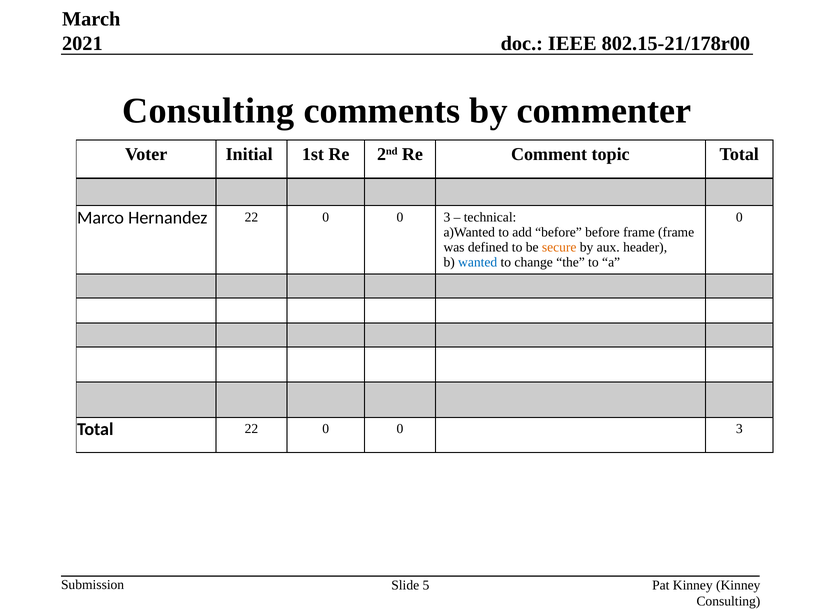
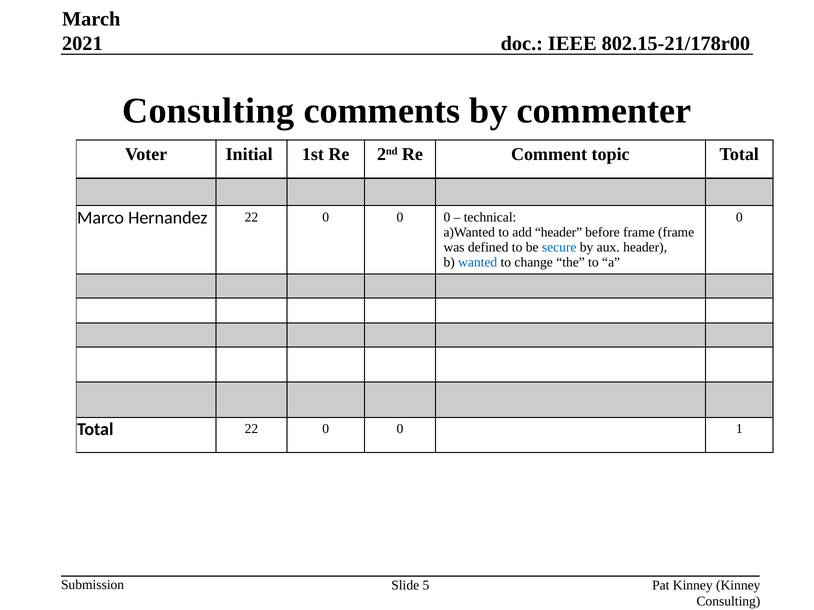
3 at (447, 218): 3 -> 0
add before: before -> header
secure colour: orange -> blue
3 at (739, 429): 3 -> 1
